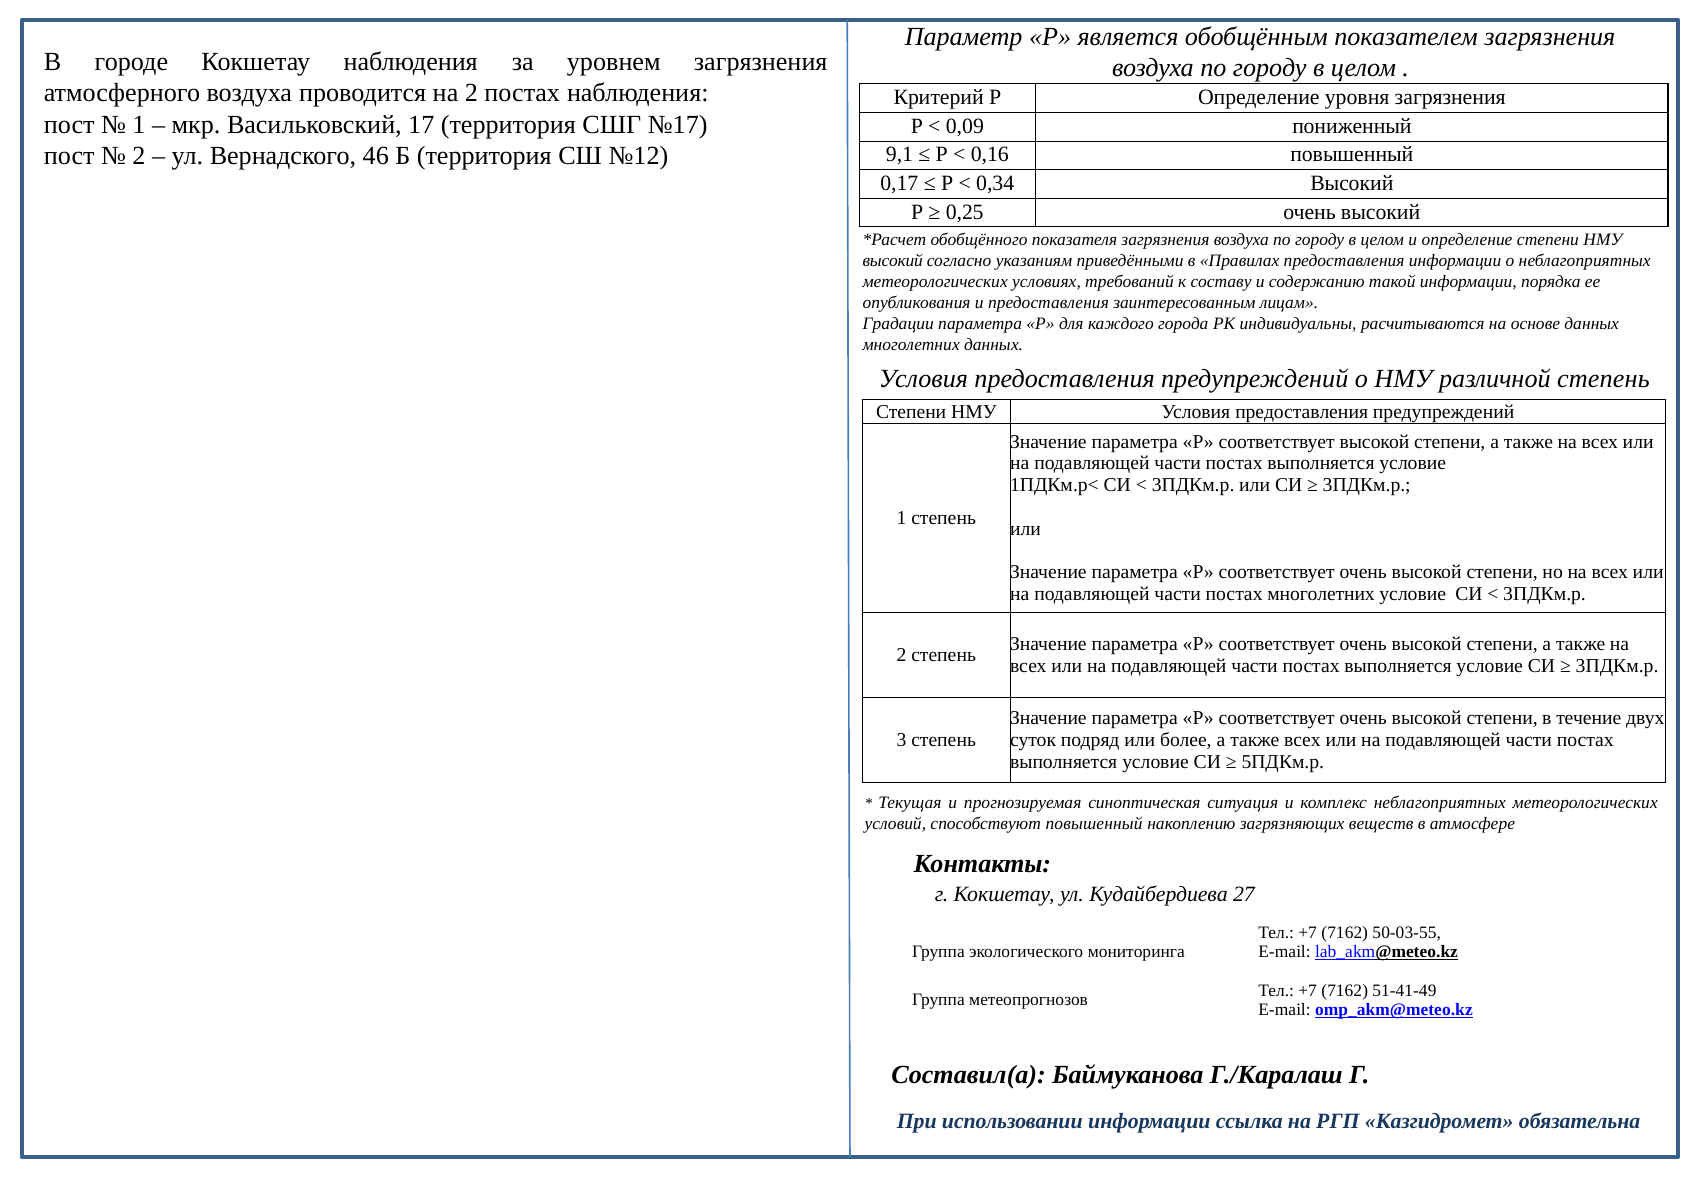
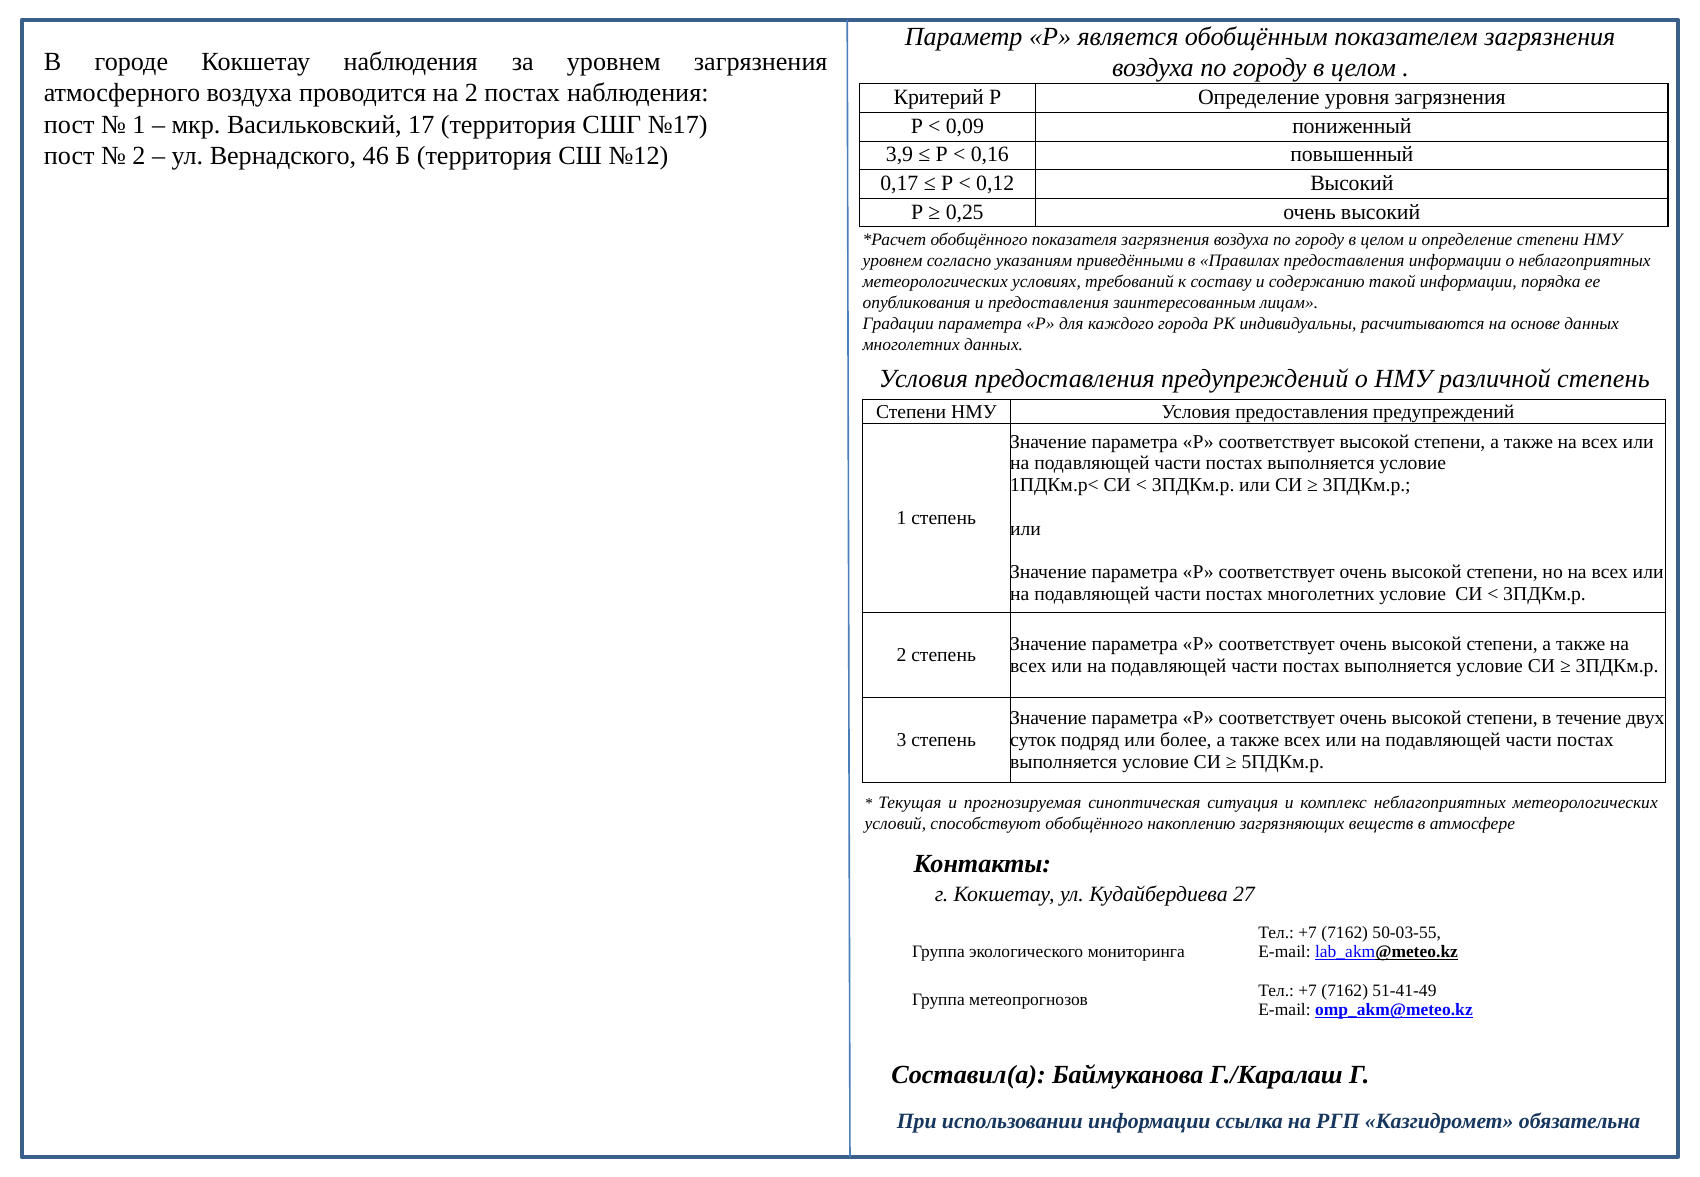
9,1: 9,1 -> 3,9
0,34: 0,34 -> 0,12
высокий at (893, 261): высокий -> уровнем
способствуют повышенный: повышенный -> обобщённого
